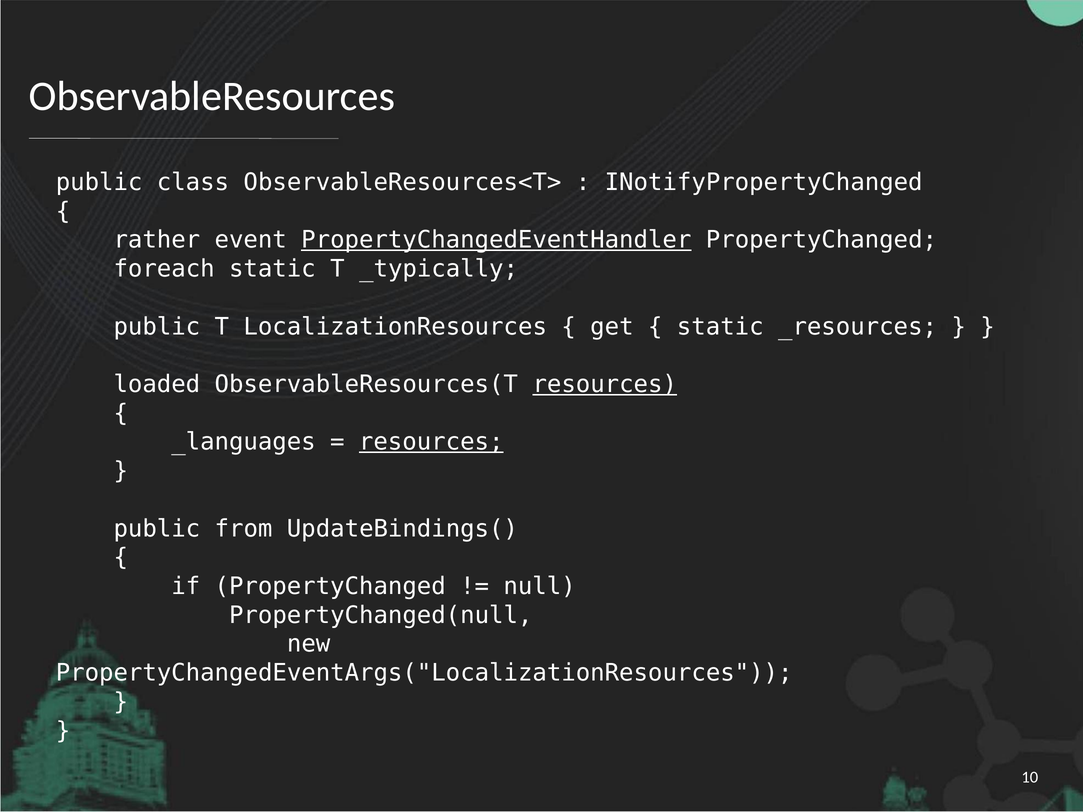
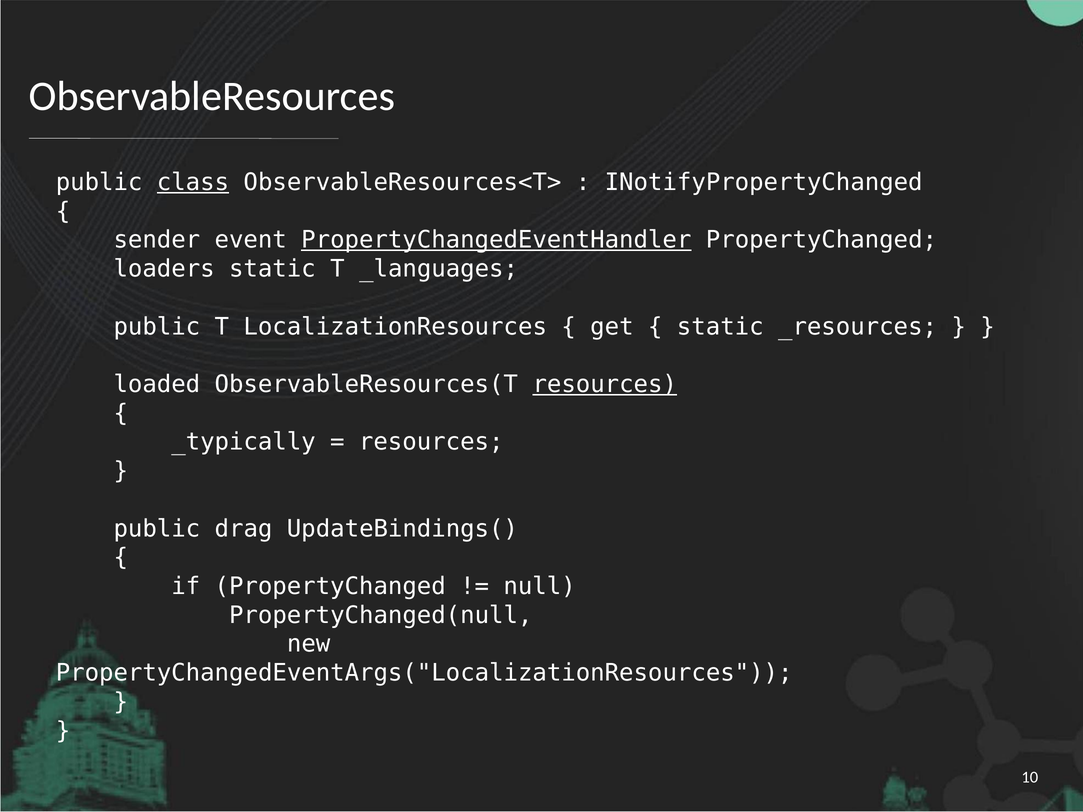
class underline: none -> present
rather: rather -> sender
foreach: foreach -> loaders
_typically: _typically -> _languages
_languages: _languages -> _typically
resources at (431, 442) underline: present -> none
from: from -> drag
